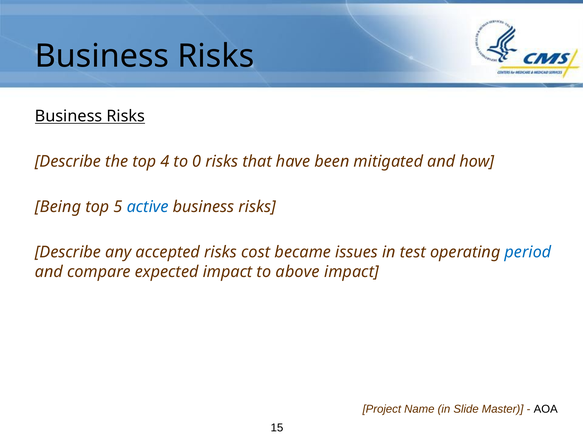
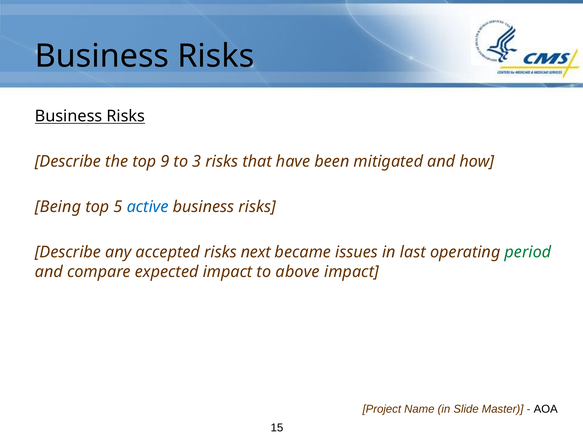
4: 4 -> 9
0: 0 -> 3
cost: cost -> next
test: test -> last
period colour: blue -> green
